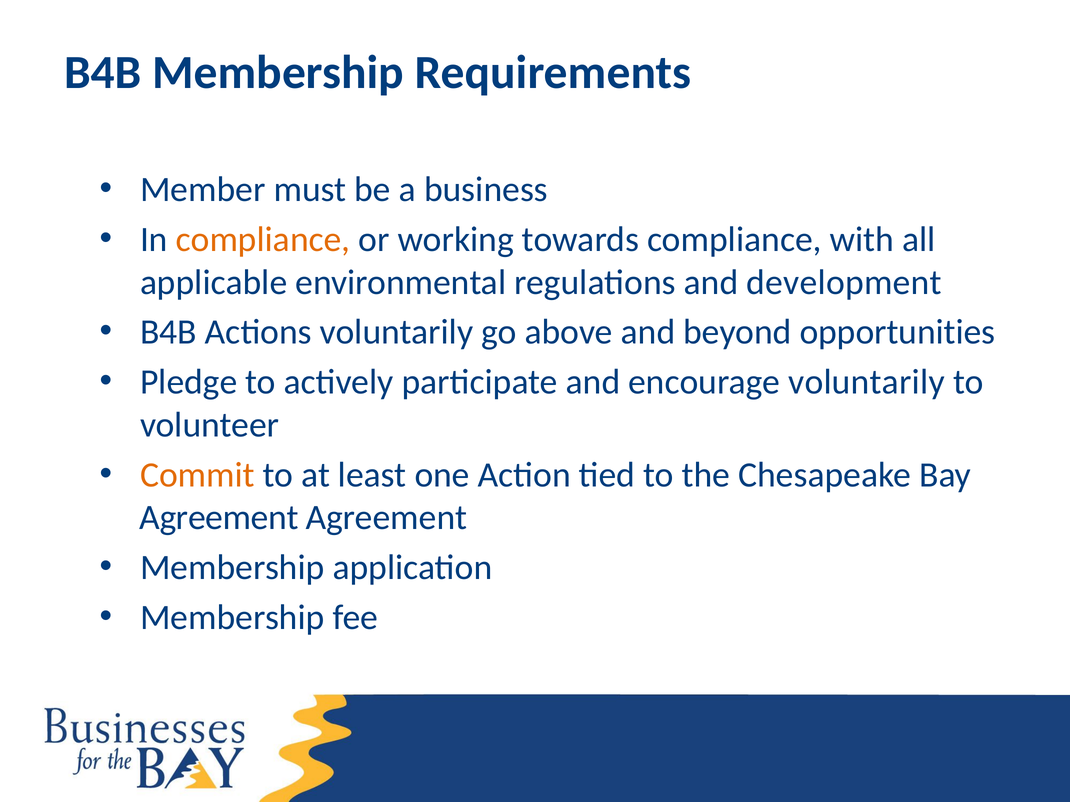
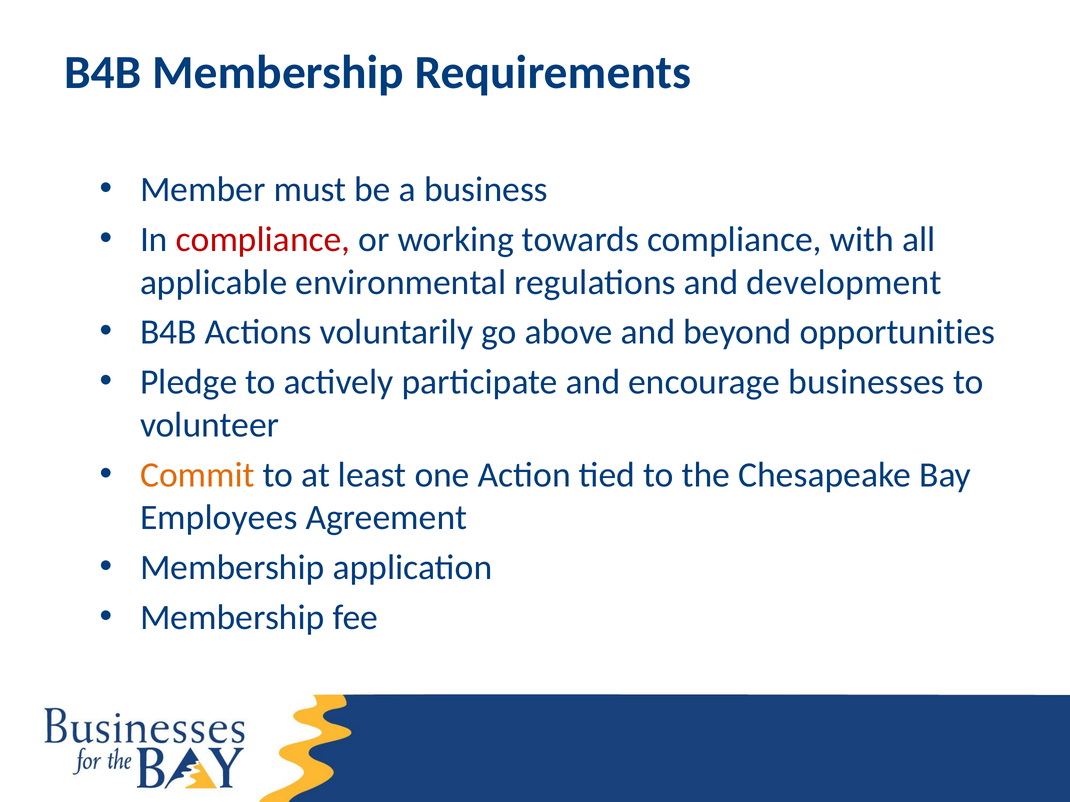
compliance at (263, 240) colour: orange -> red
encourage voluntarily: voluntarily -> businesses
Agreement at (219, 518): Agreement -> Employees
